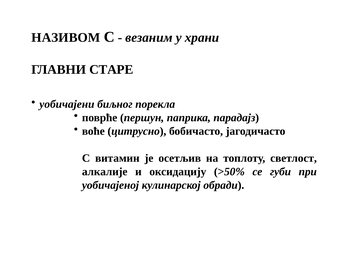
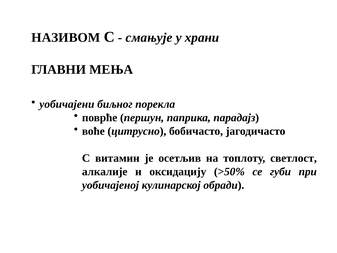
везаним: везаним -> смањује
СТАРЕ: СТАРЕ -> МЕЊА
